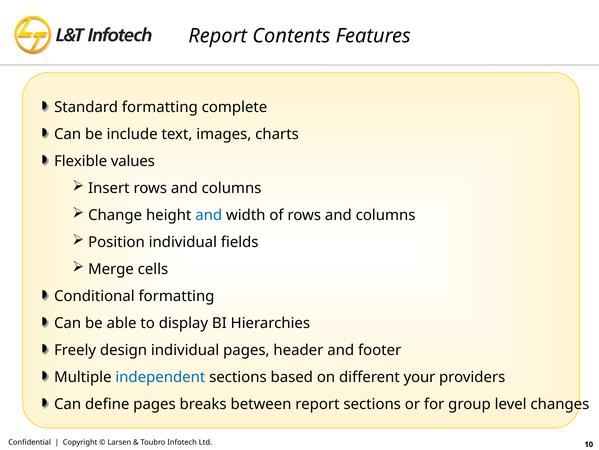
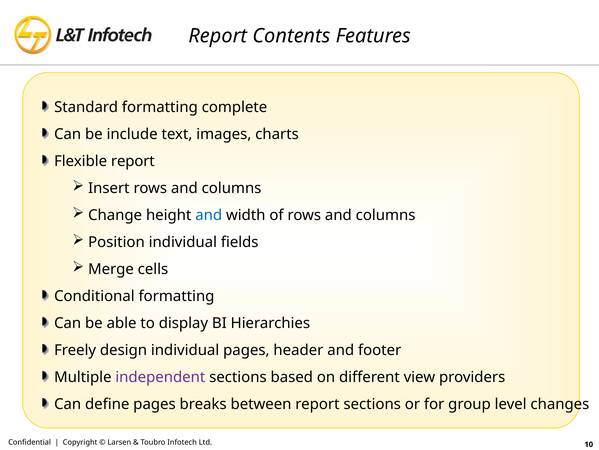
Flexible values: values -> report
independent colour: blue -> purple
your: your -> view
